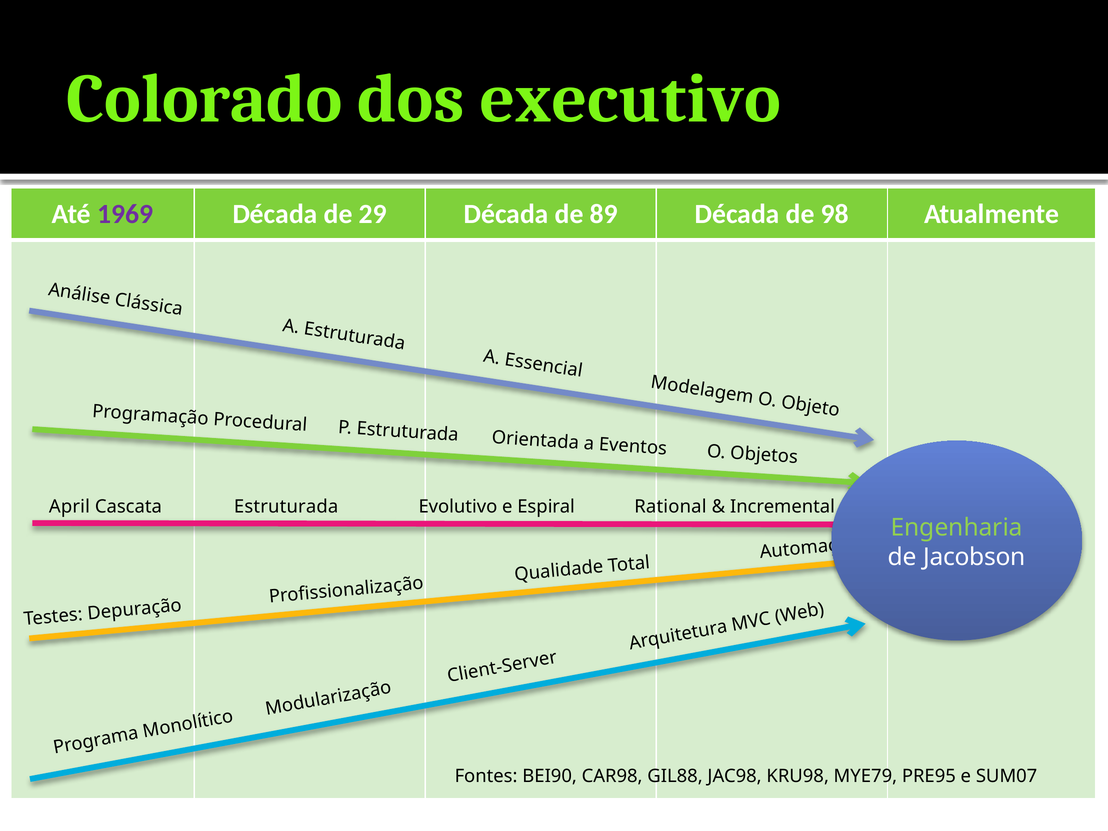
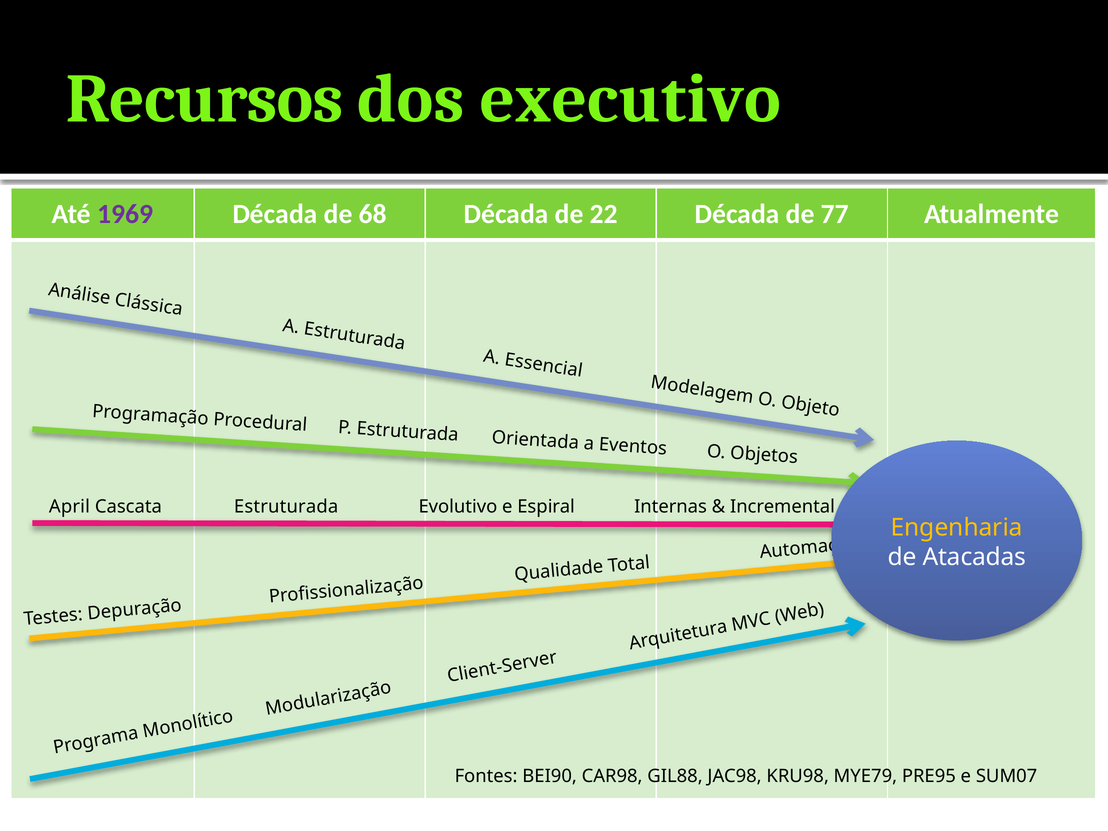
Colorado: Colorado -> Recursos
29: 29 -> 68
89: 89 -> 22
98: 98 -> 77
Rational: Rational -> Internas
Engenharia colour: light green -> yellow
Jacobson: Jacobson -> Atacadas
